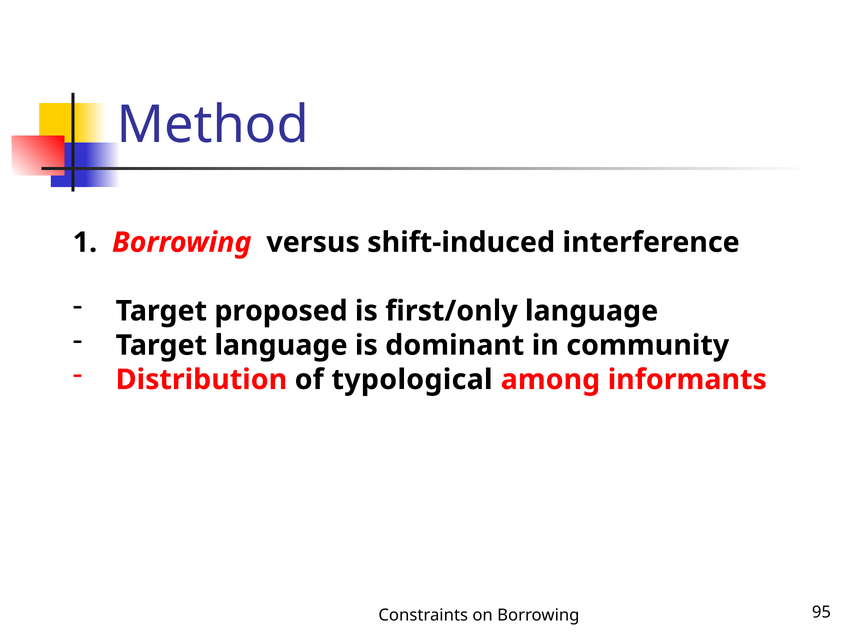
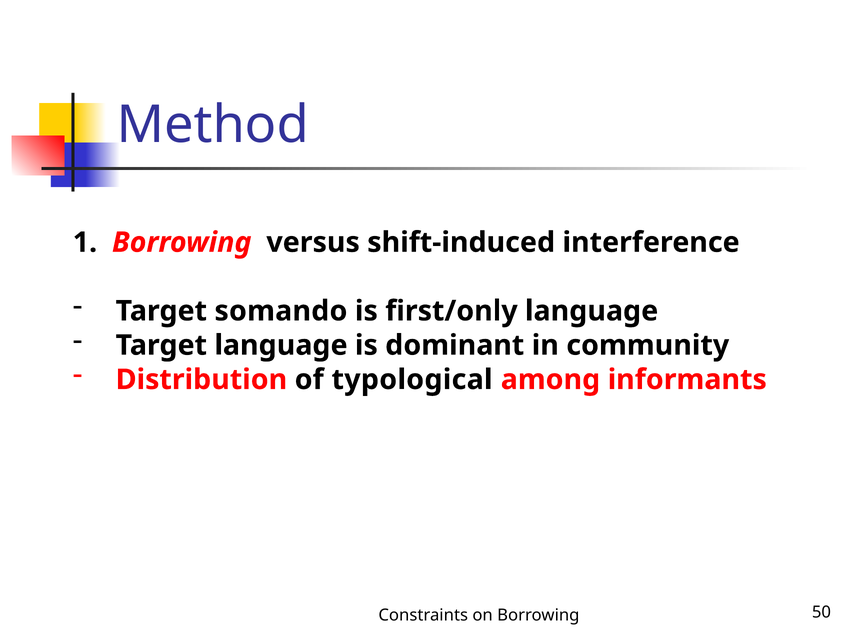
proposed: proposed -> somando
95: 95 -> 50
